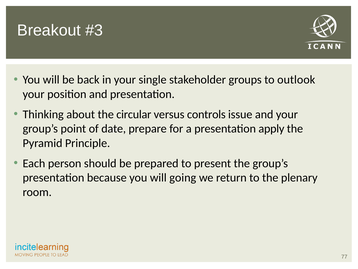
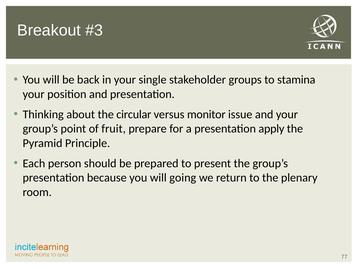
outlook: outlook -> stamina
controls: controls -> monitor
date: date -> fruit
